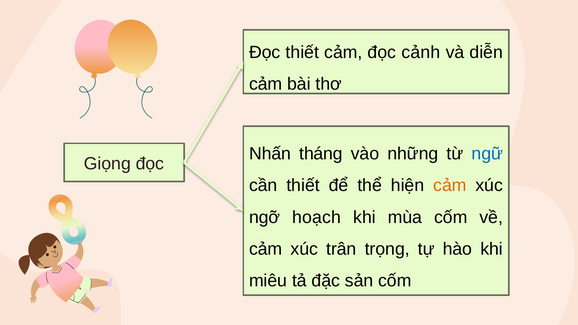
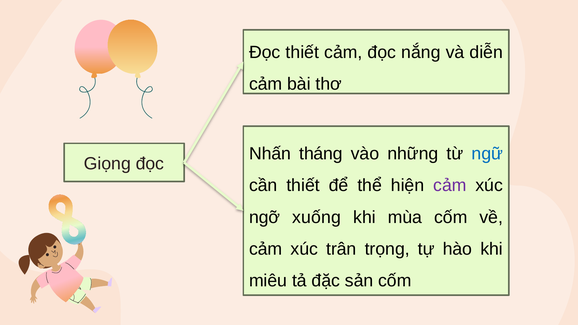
cảnh: cảnh -> nắng
cảm at (450, 186) colour: orange -> purple
hoạch: hoạch -> xuống
